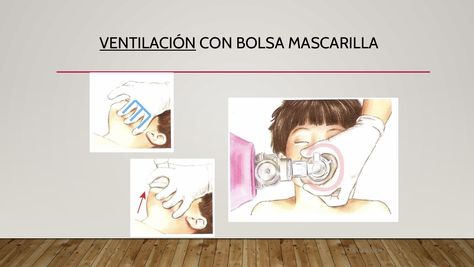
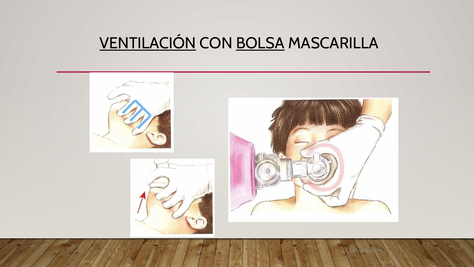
BOLSA underline: none -> present
